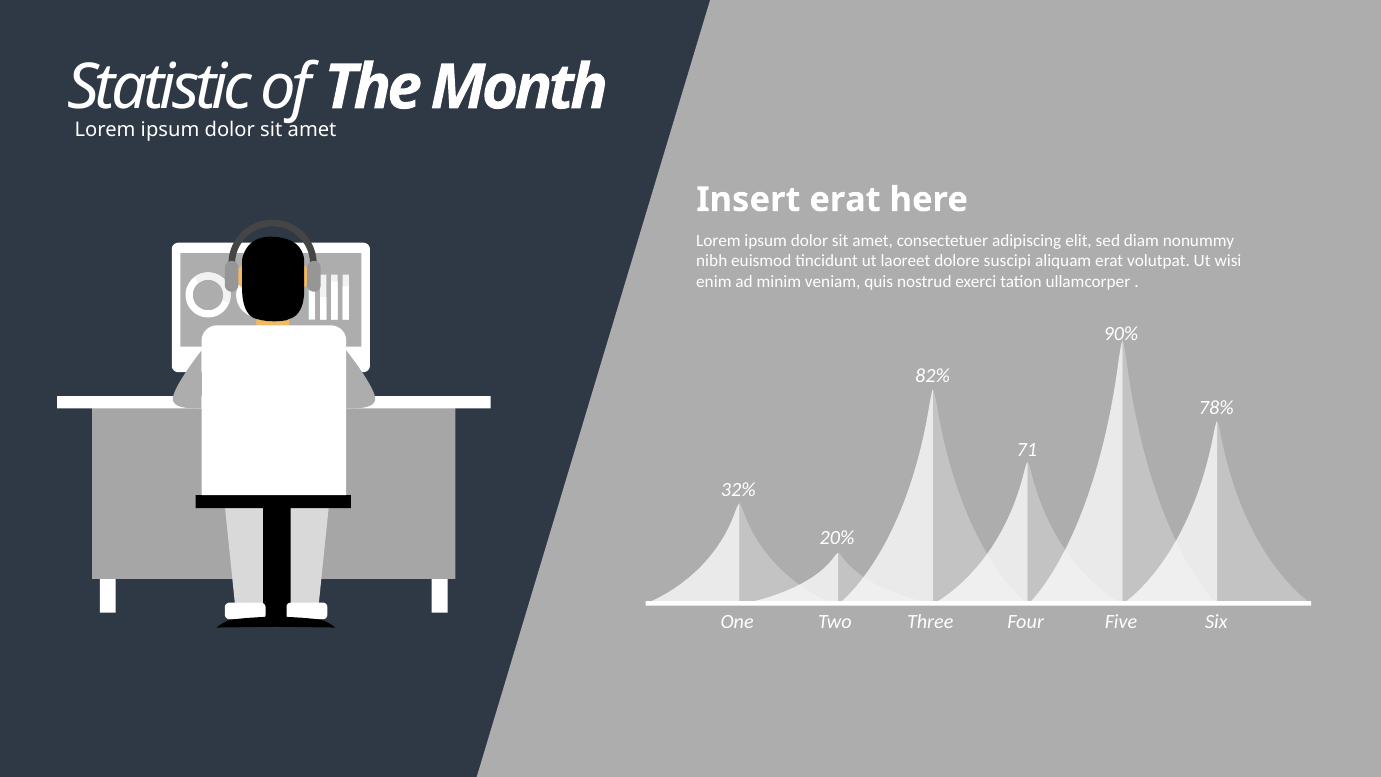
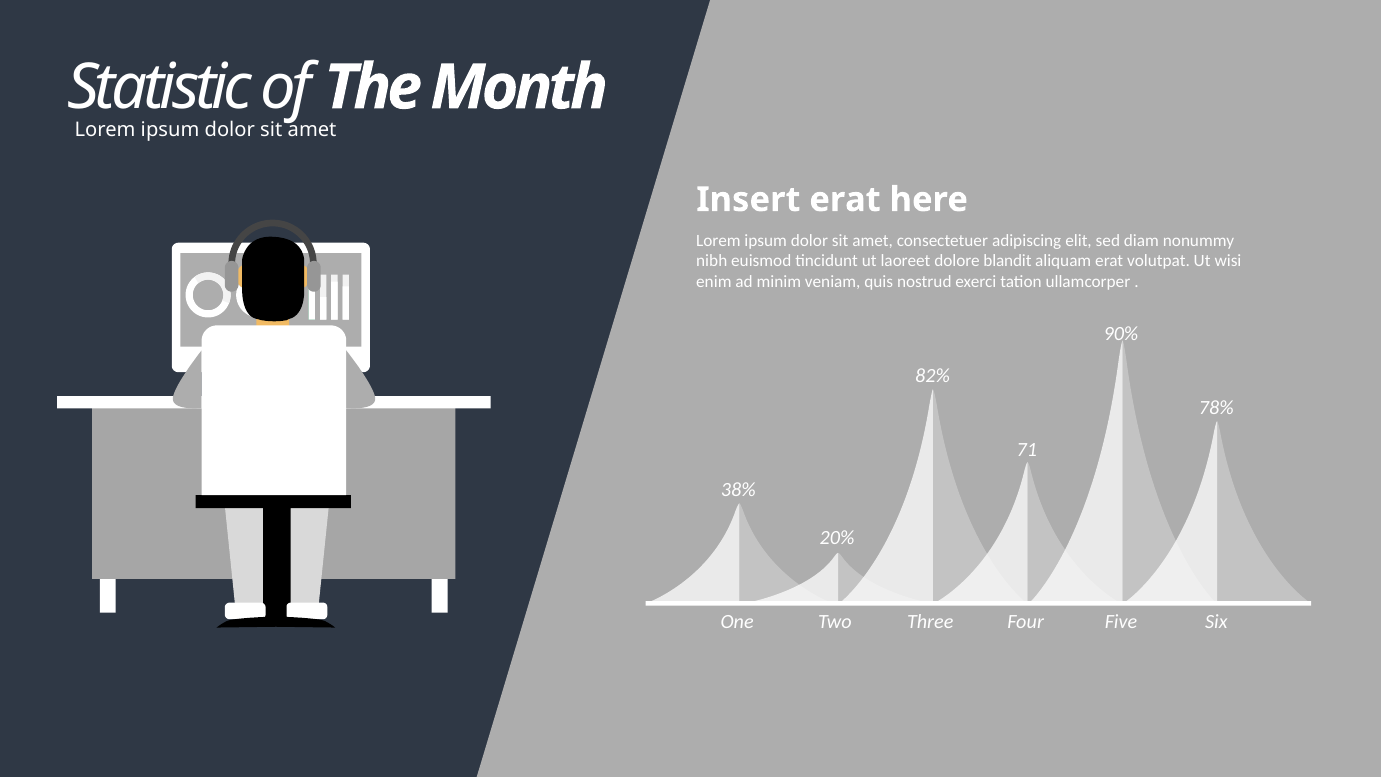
suscipi: suscipi -> blandit
32%: 32% -> 38%
